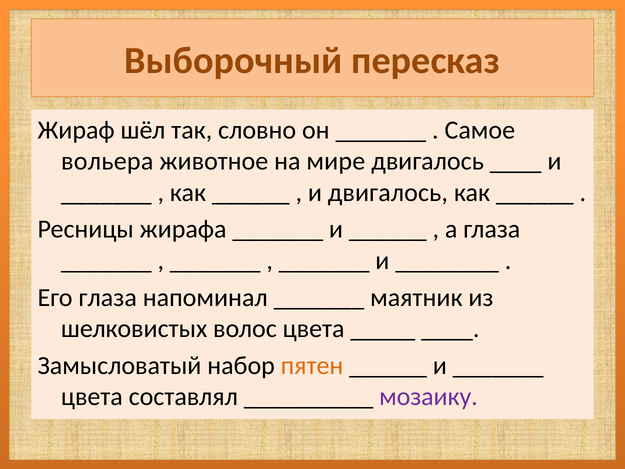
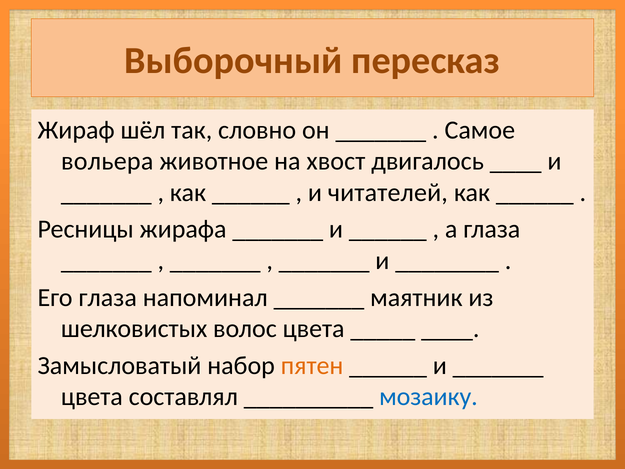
мире: мире -> хвост
и двигалось: двигалось -> читателей
мозаику colour: purple -> blue
